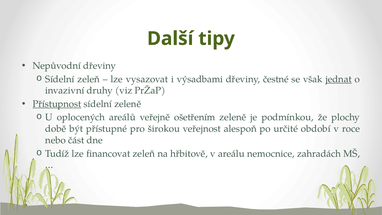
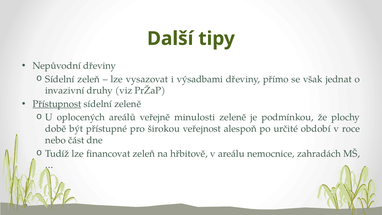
čestné: čestné -> přímo
jednat underline: present -> none
ošetřením: ošetřením -> minulosti
